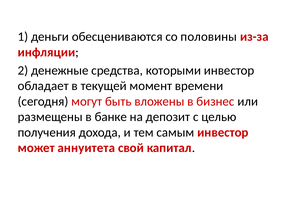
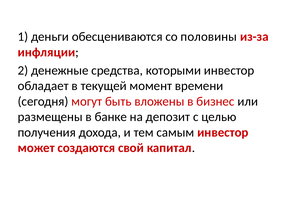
аннуитета: аннуитета -> создаются
